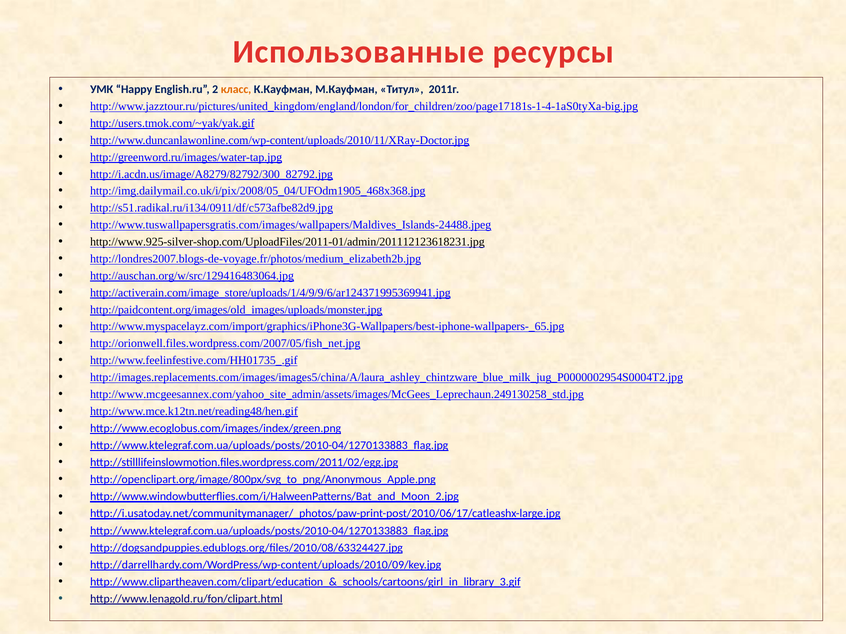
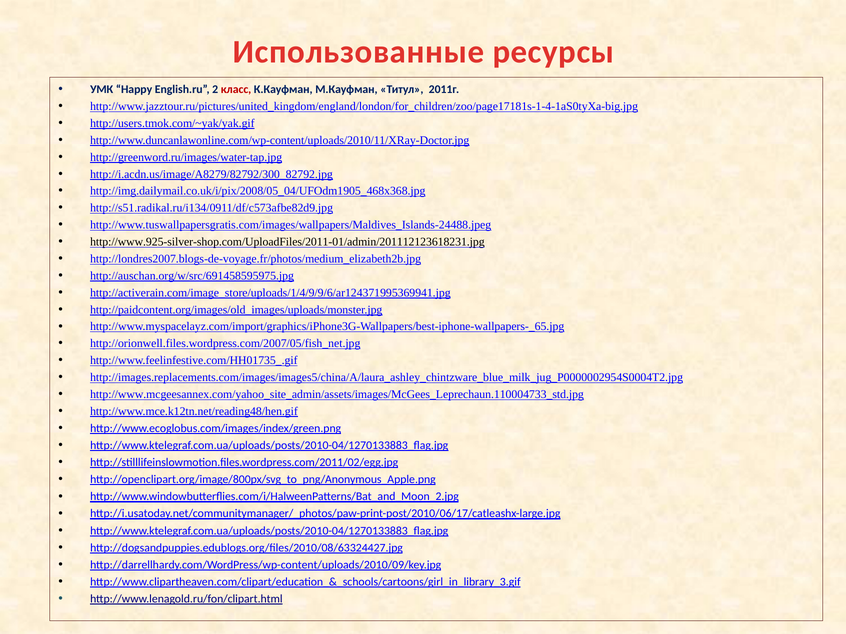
класс colour: orange -> red
http://auschan.org/w/src/129416483064.jpg: http://auschan.org/w/src/129416483064.jpg -> http://auschan.org/w/src/691458595975.jpg
http://www.mcgeesannex.com/yahoo_site_admin/assets/images/McGees_Leprechaun.249130258_std.jpg: http://www.mcgeesannex.com/yahoo_site_admin/assets/images/McGees_Leprechaun.249130258_std.jpg -> http://www.mcgeesannex.com/yahoo_site_admin/assets/images/McGees_Leprechaun.110004733_std.jpg
